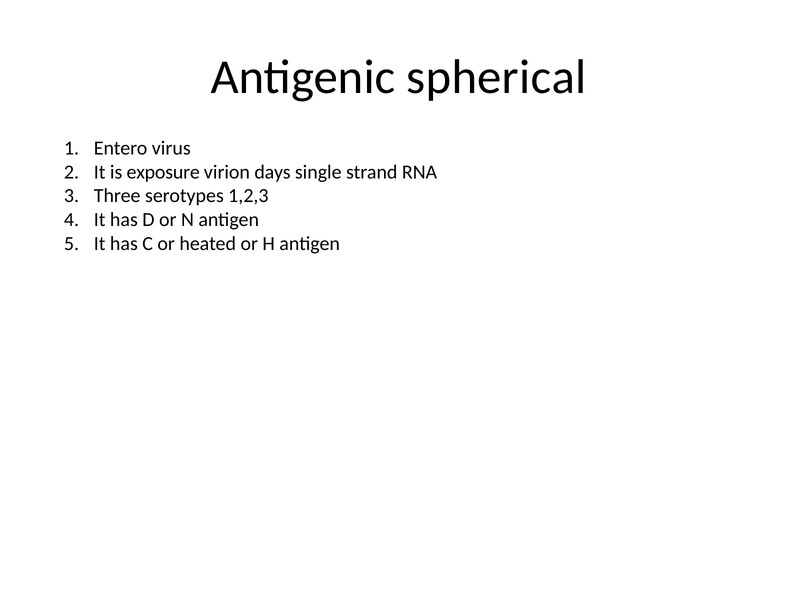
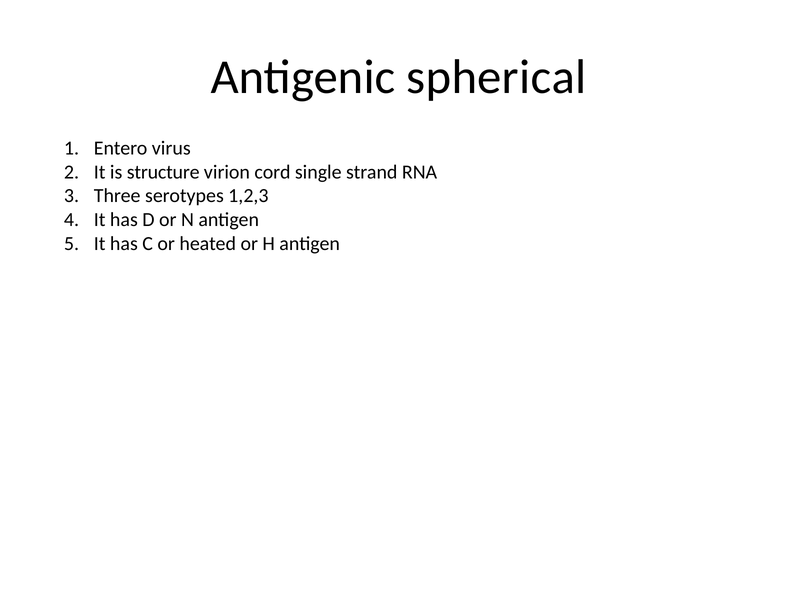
exposure: exposure -> structure
days: days -> cord
